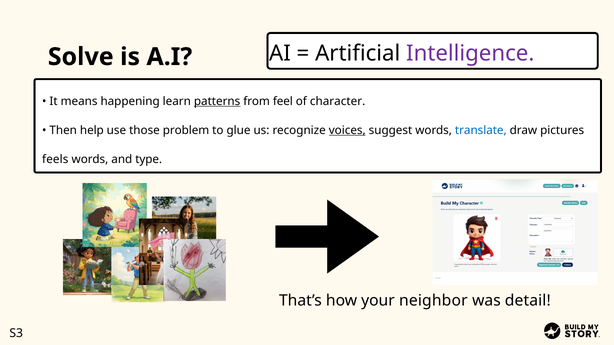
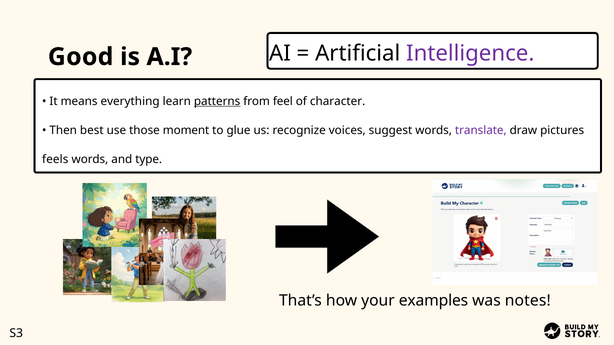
Solve: Solve -> Good
happening: happening -> everything
help: help -> best
problem: problem -> moment
voices underline: present -> none
translate colour: blue -> purple
neighbor: neighbor -> examples
detail: detail -> notes
